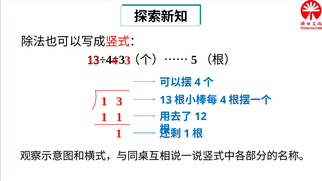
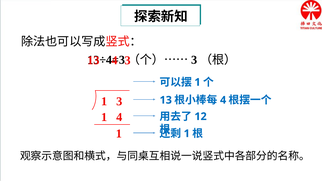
5 at (194, 60): 5 -> 3
4 at (198, 82): 4 -> 1
1 at (119, 117): 1 -> 4
